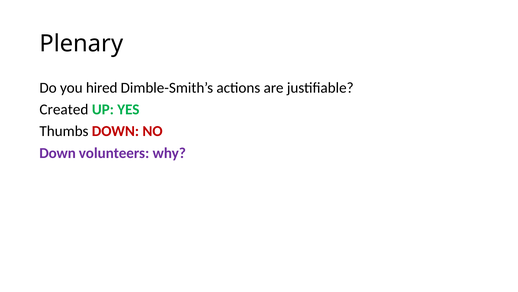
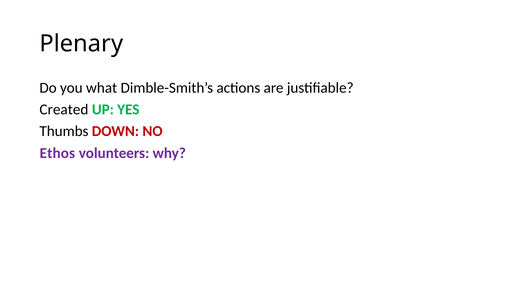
hired: hired -> what
Down at (58, 153): Down -> Ethos
